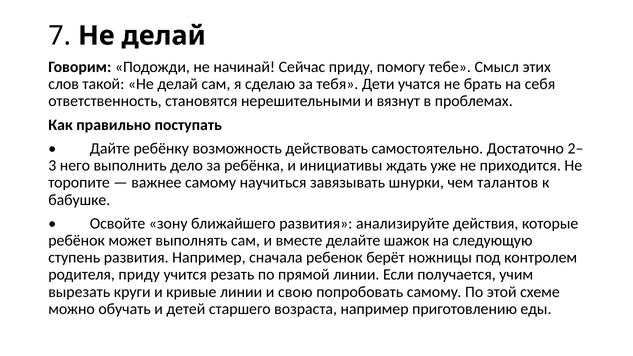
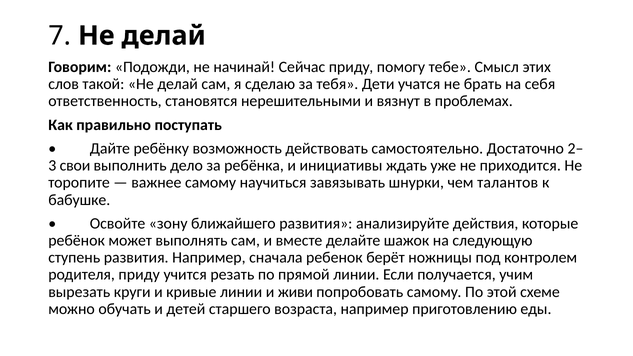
него: него -> свои
свою: свою -> живи
